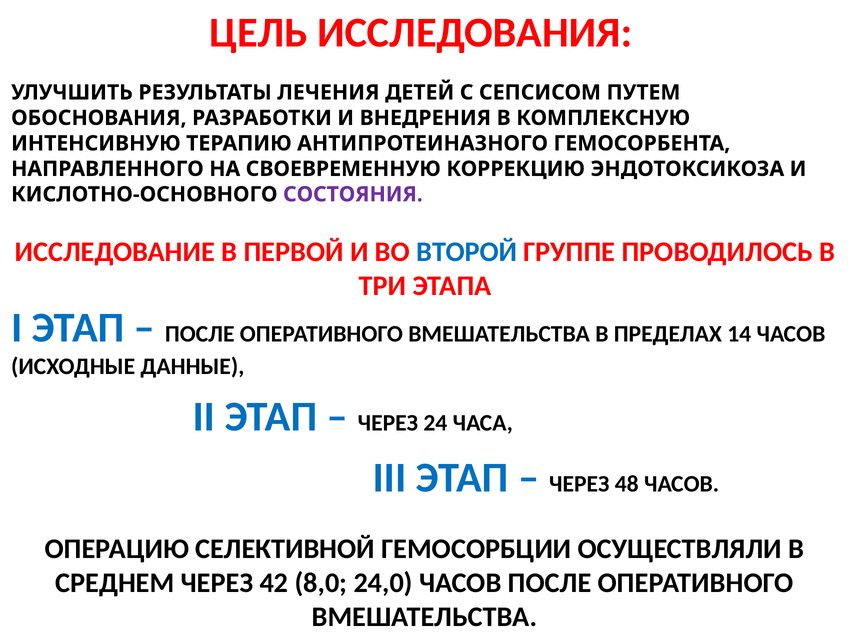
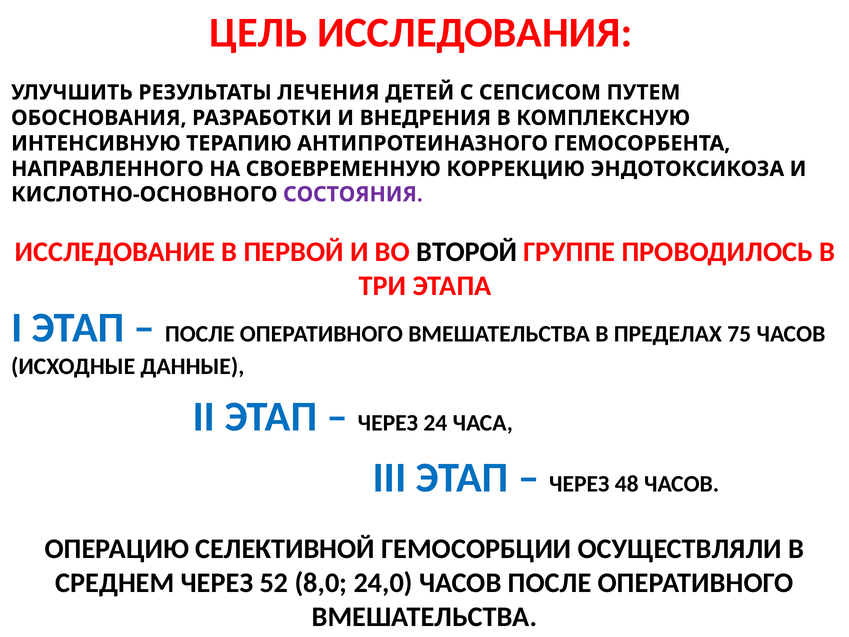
ВТОРОЙ colour: blue -> black
14: 14 -> 75
42: 42 -> 52
